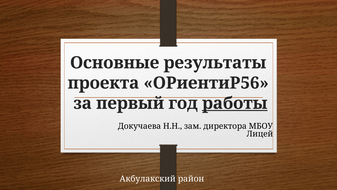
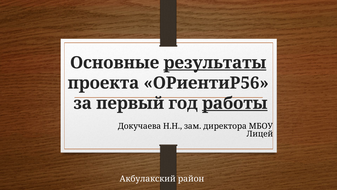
результаты underline: none -> present
